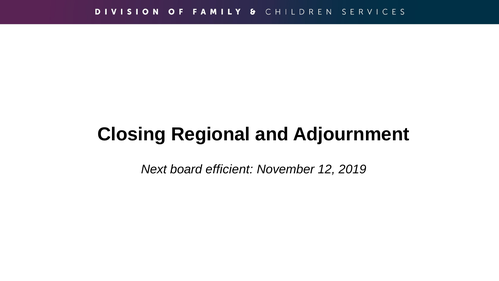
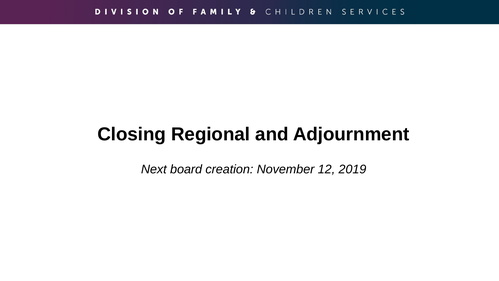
efficient: efficient -> creation
